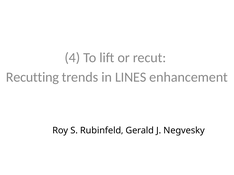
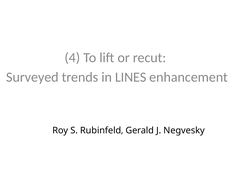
Recutting: Recutting -> Surveyed
